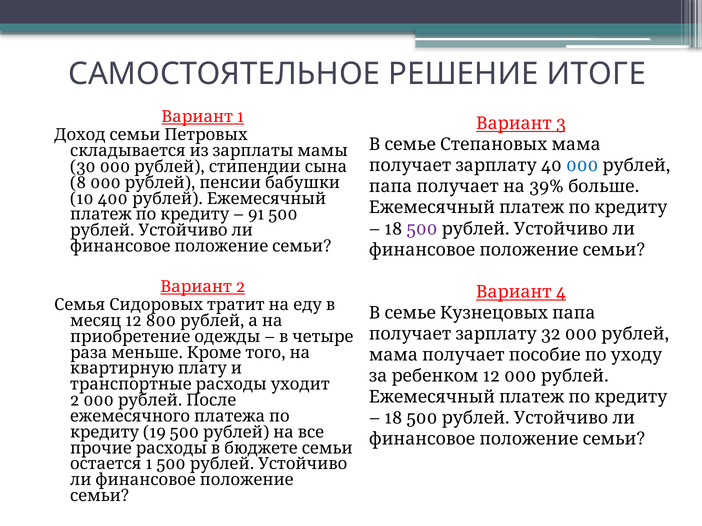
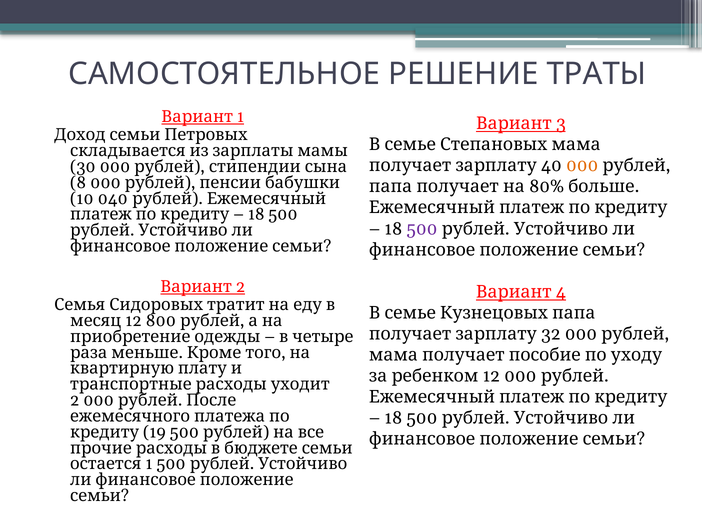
ИТОГЕ: ИТОГЕ -> ТРАТЫ
000 at (582, 166) colour: blue -> orange
39%: 39% -> 80%
400: 400 -> 040
91 at (256, 215): 91 -> 18
